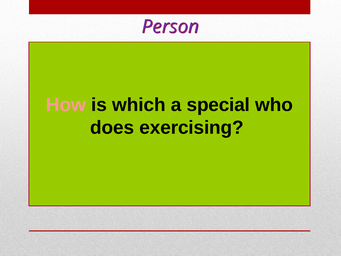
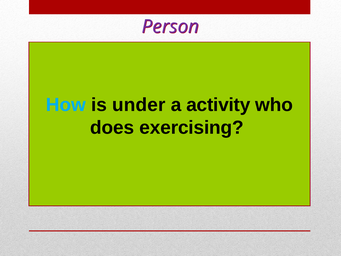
How colour: pink -> light blue
which: which -> under
special: special -> activity
